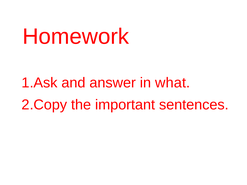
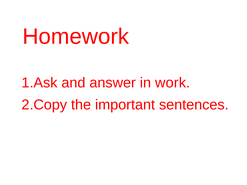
what: what -> work
